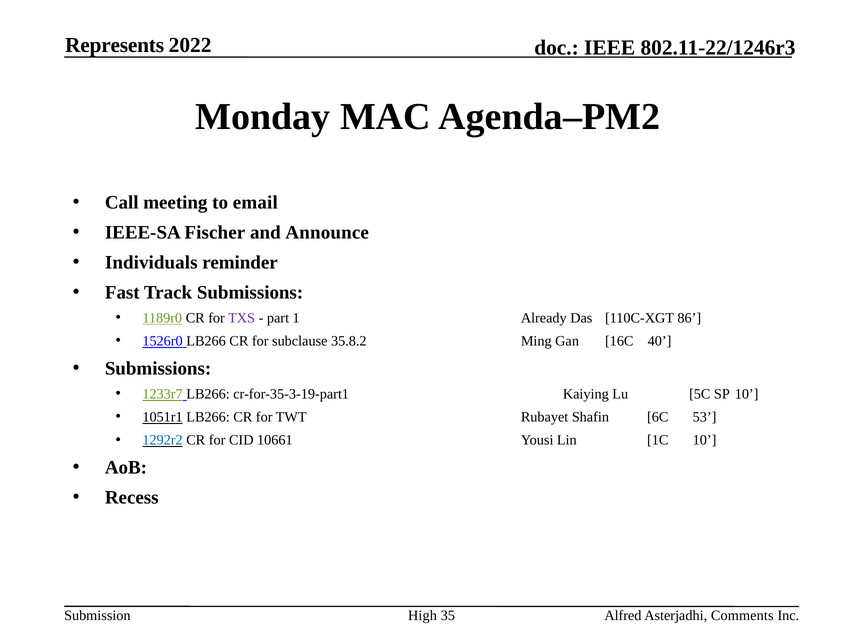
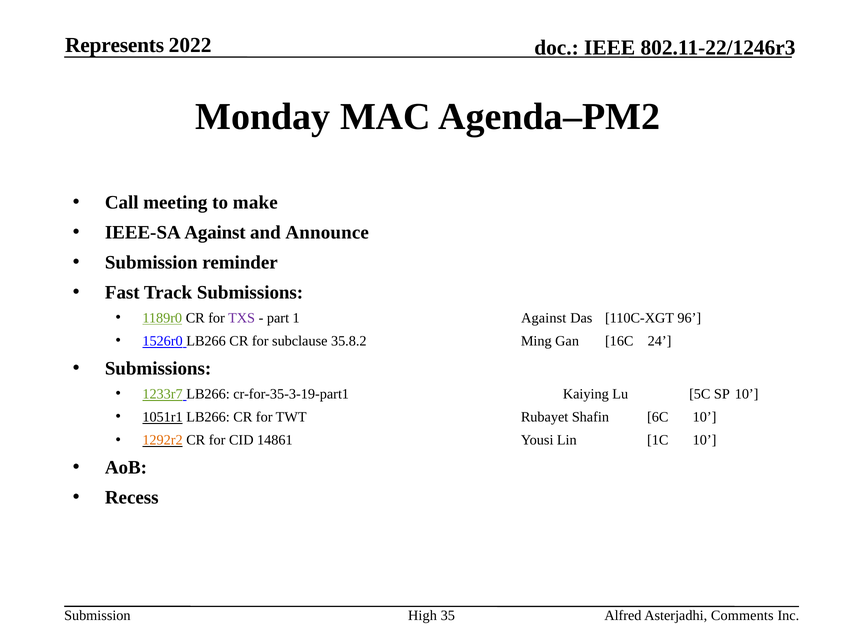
email: email -> make
IEEE-SA Fischer: Fischer -> Against
Individuals at (151, 262): Individuals -> Submission
1 Already: Already -> Against
86: 86 -> 96
40: 40 -> 24
6C 53: 53 -> 10
1292r2 colour: blue -> orange
10661: 10661 -> 14861
